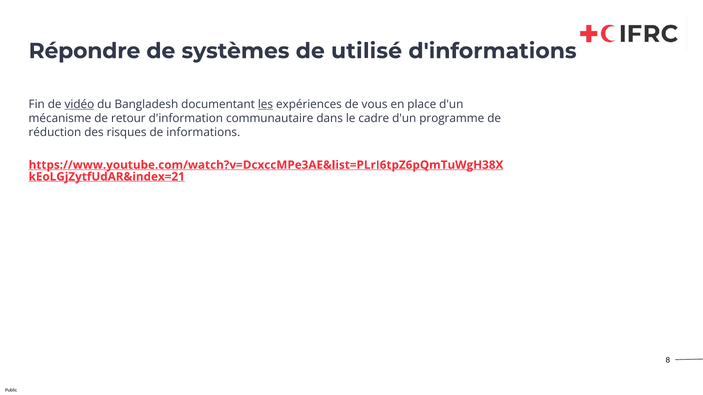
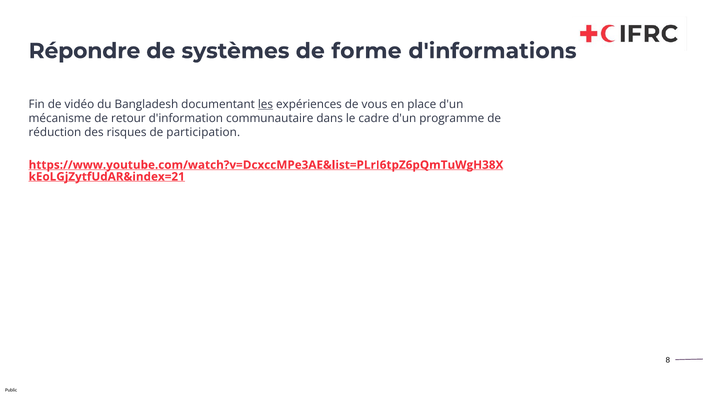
utilisé: utilisé -> forme
vidéo underline: present -> none
informations: informations -> participation
